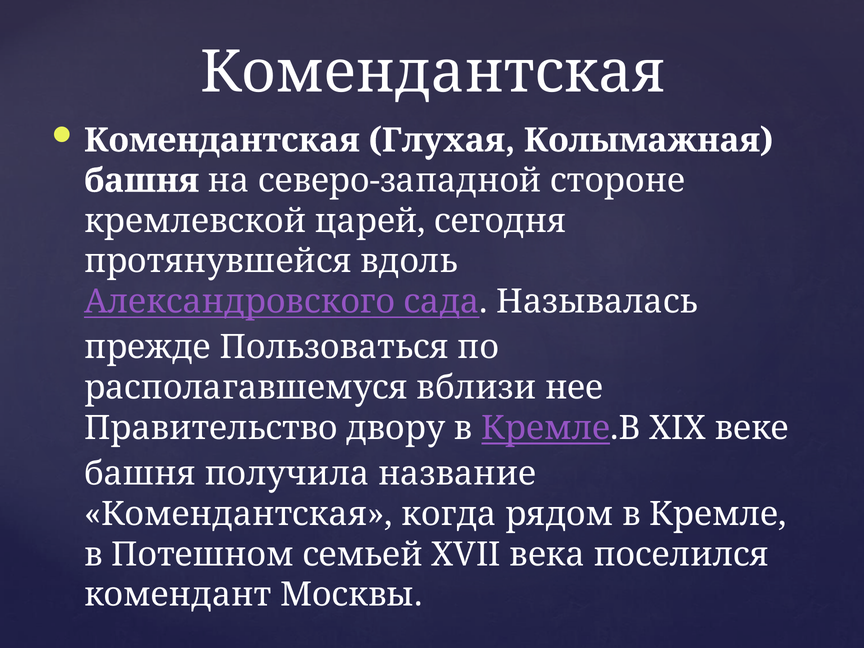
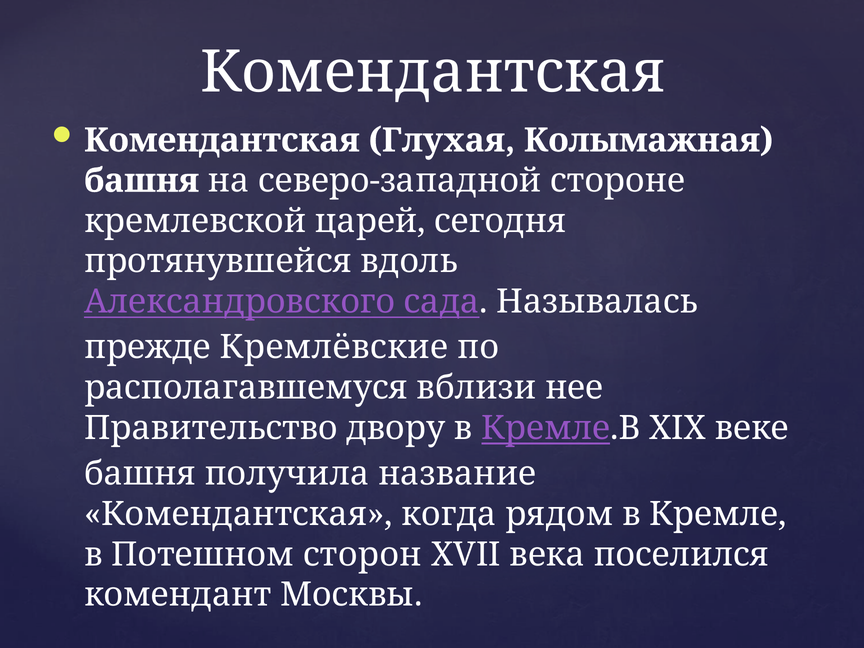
Пользоваться: Пользоваться -> Кремлёвские
семьей: семьей -> сторон
